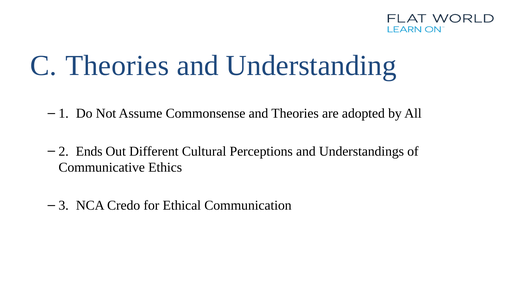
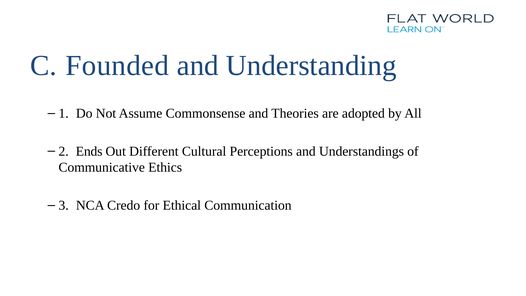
C Theories: Theories -> Founded
